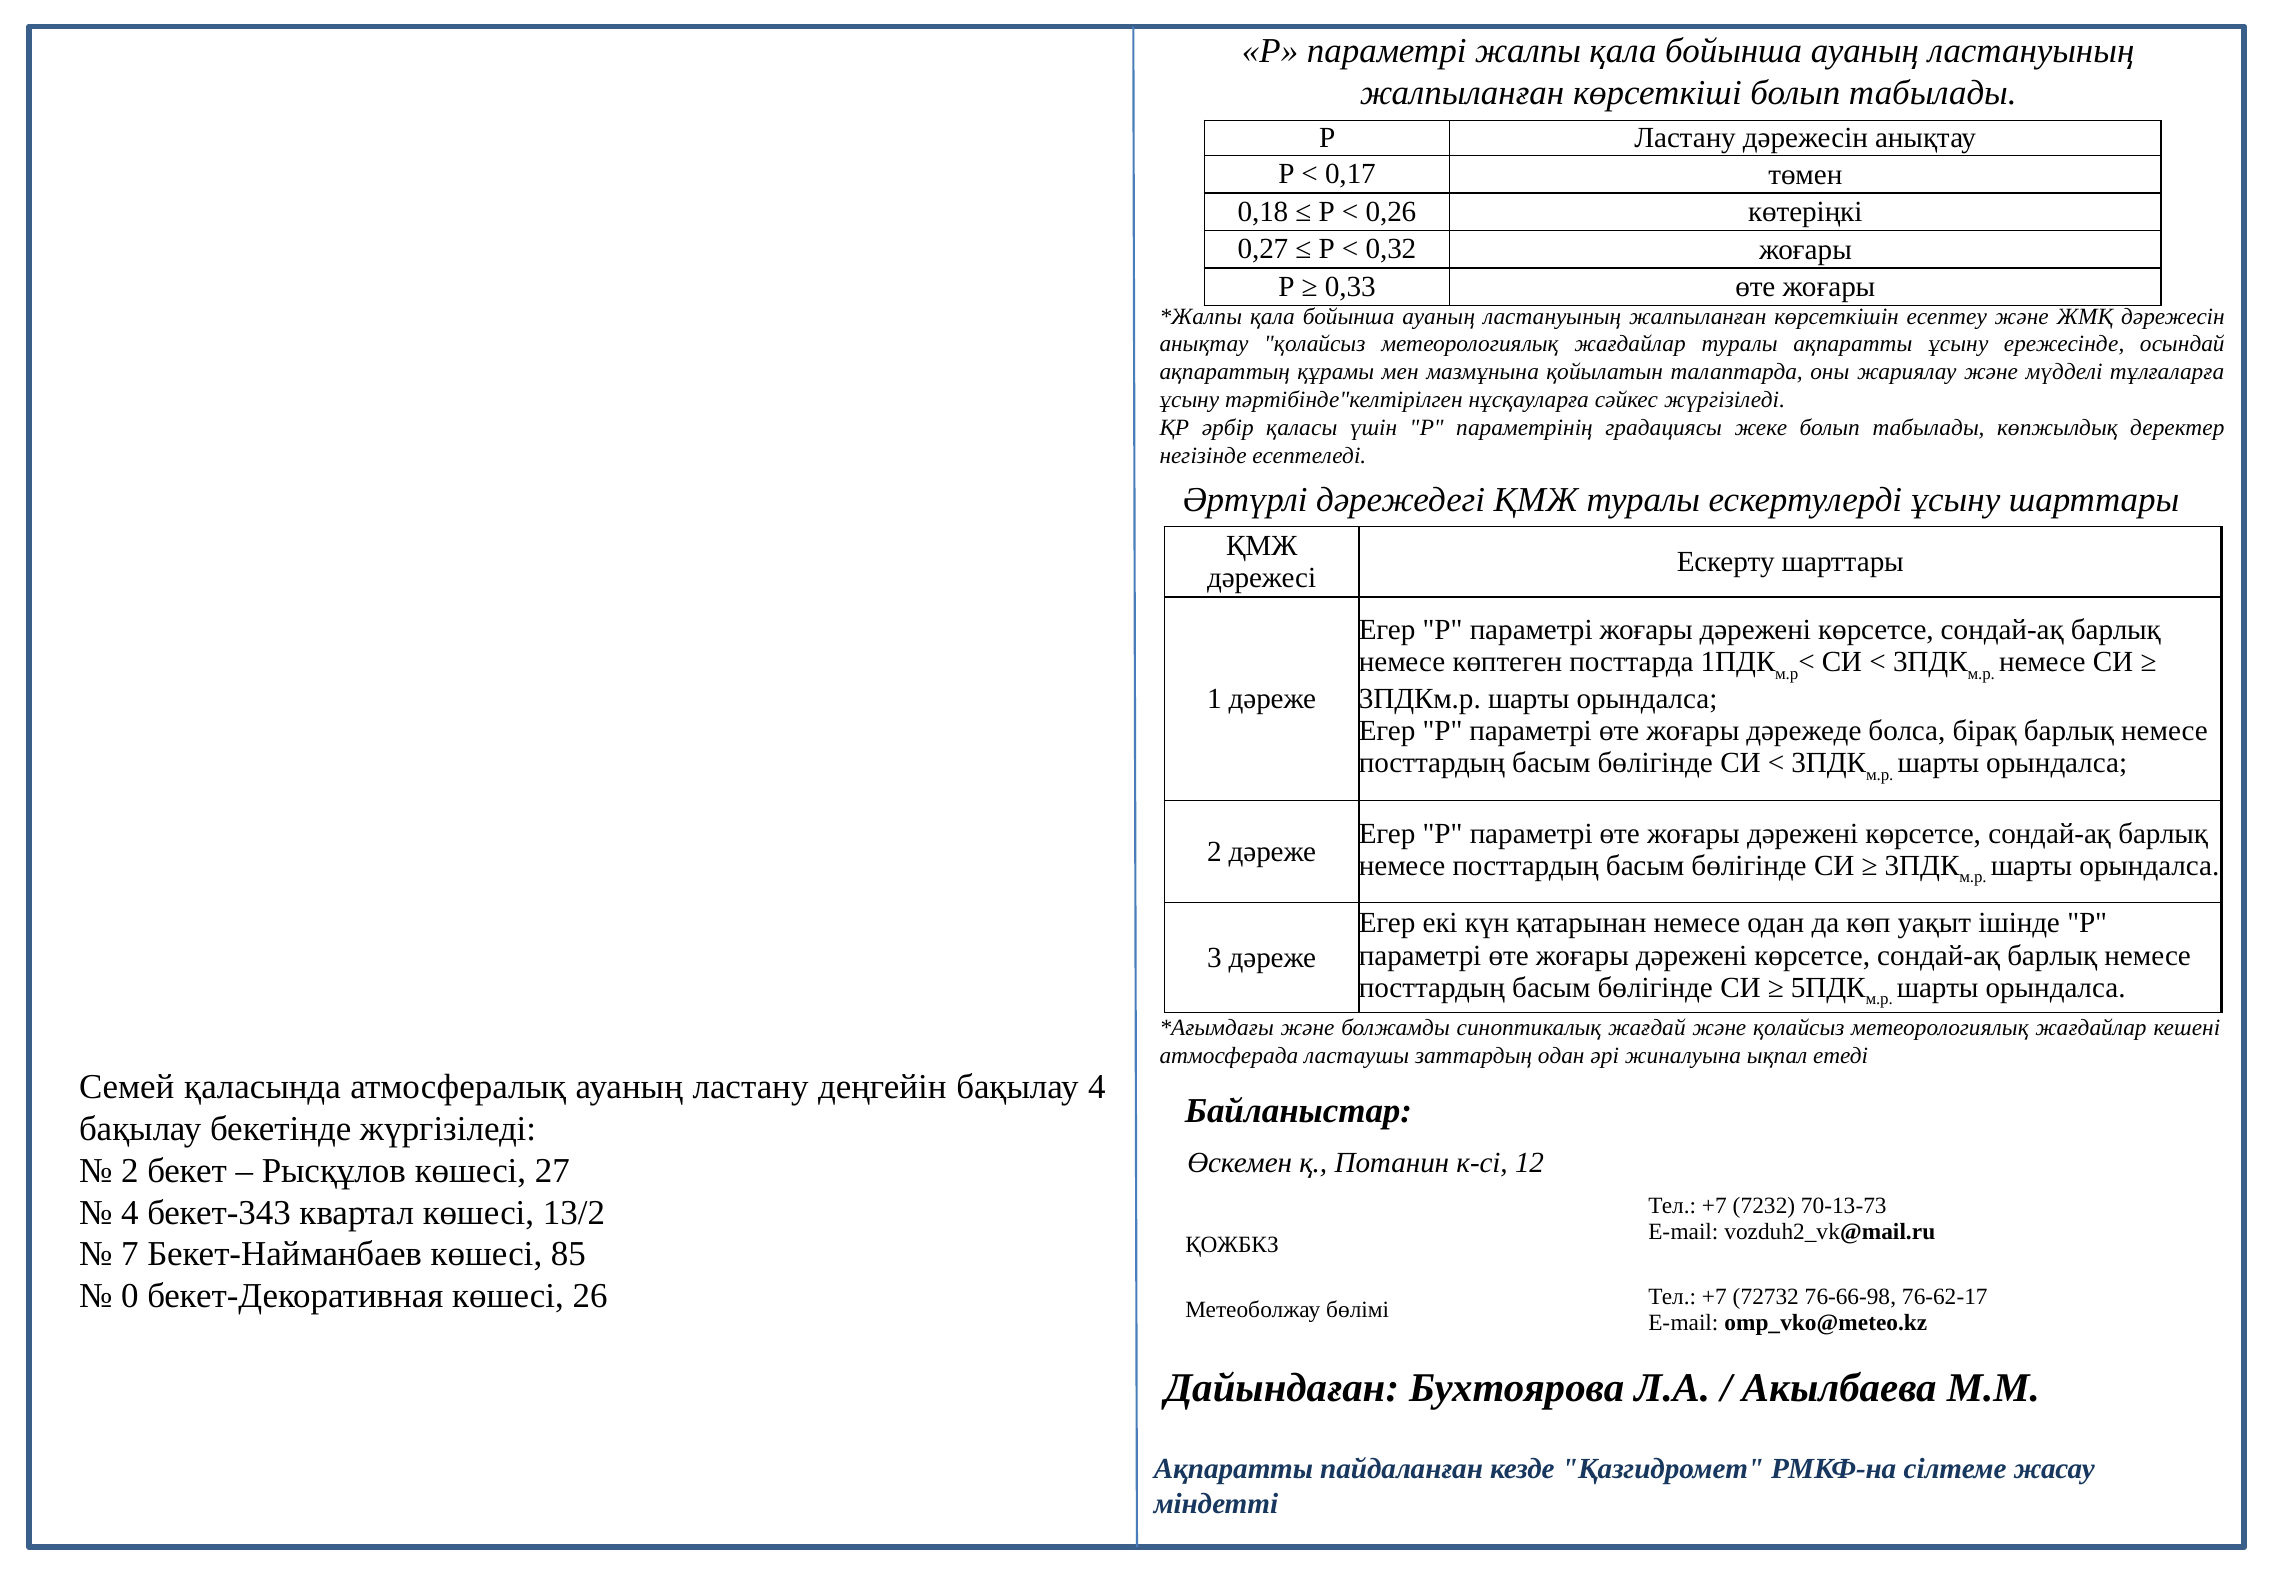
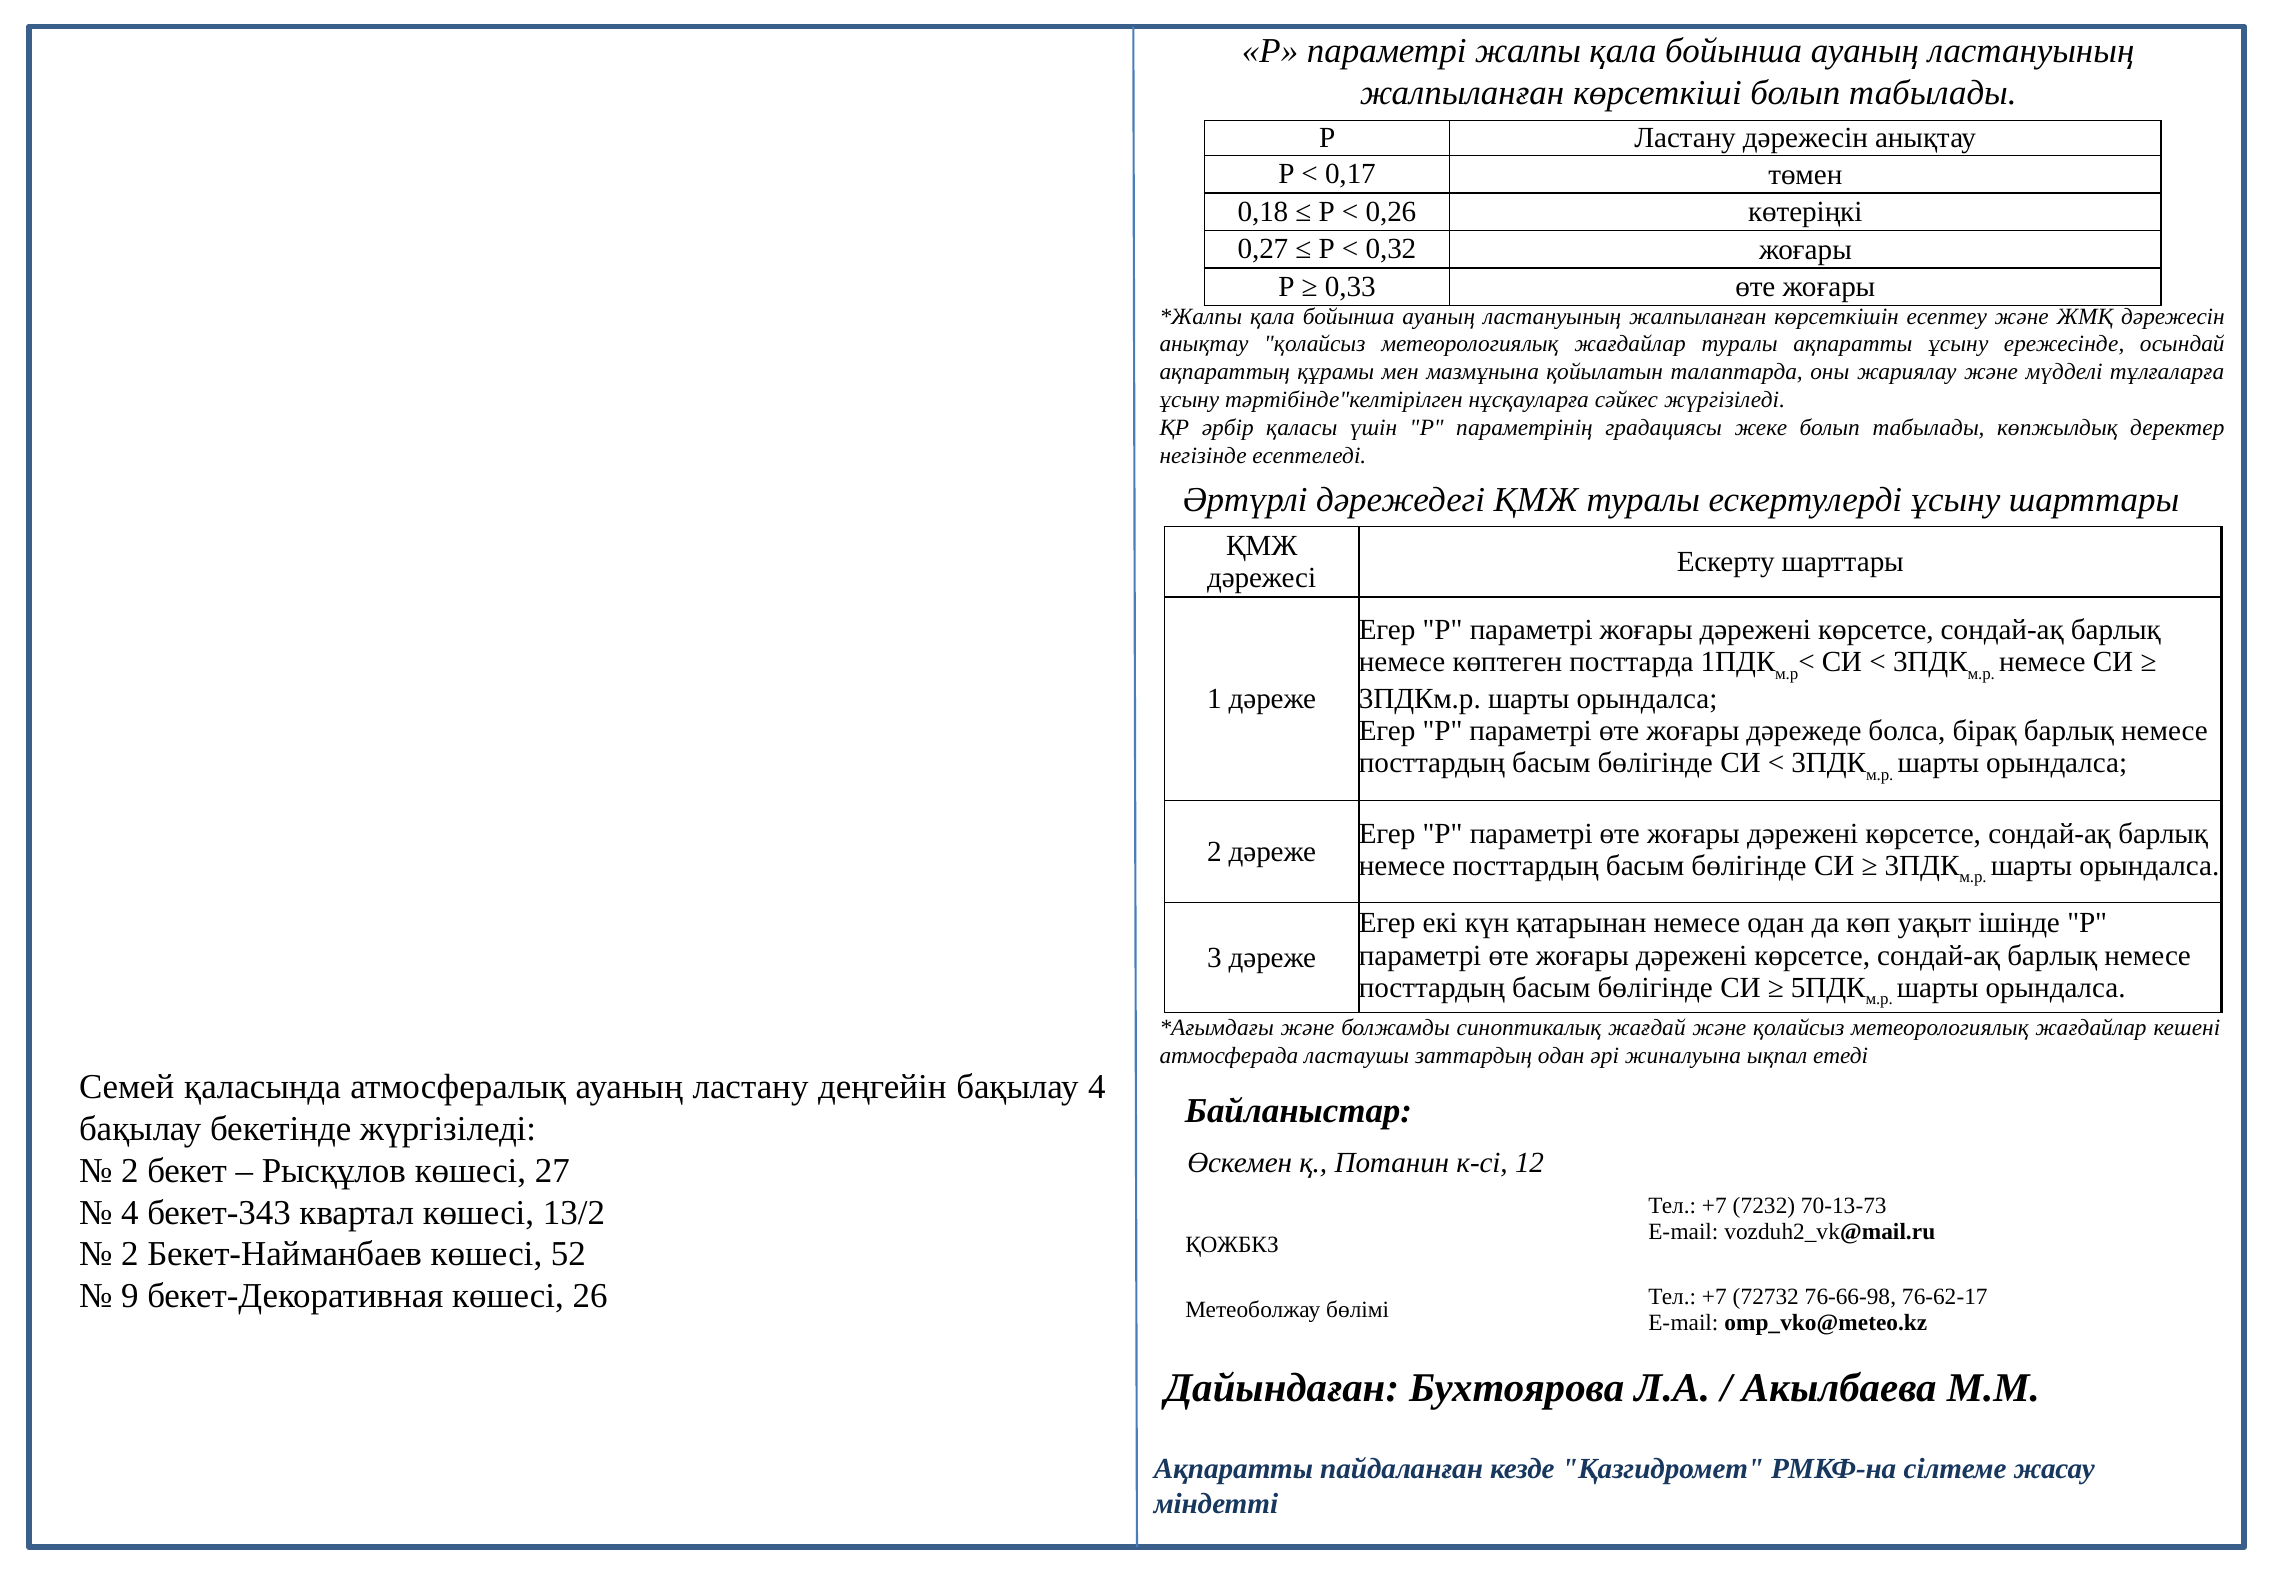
7 at (130, 1255): 7 -> 2
85: 85 -> 52
0: 0 -> 9
